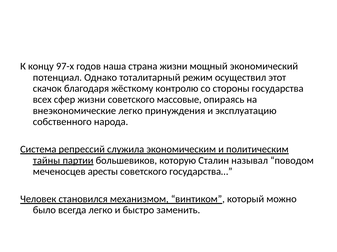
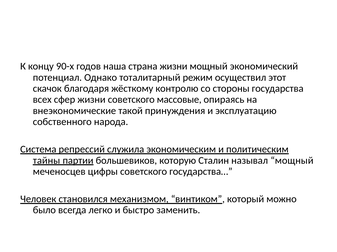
97-х: 97-х -> 90-х
внеэкономические легко: легко -> такой
называл поводом: поводом -> мощный
аресты: аресты -> цифры
